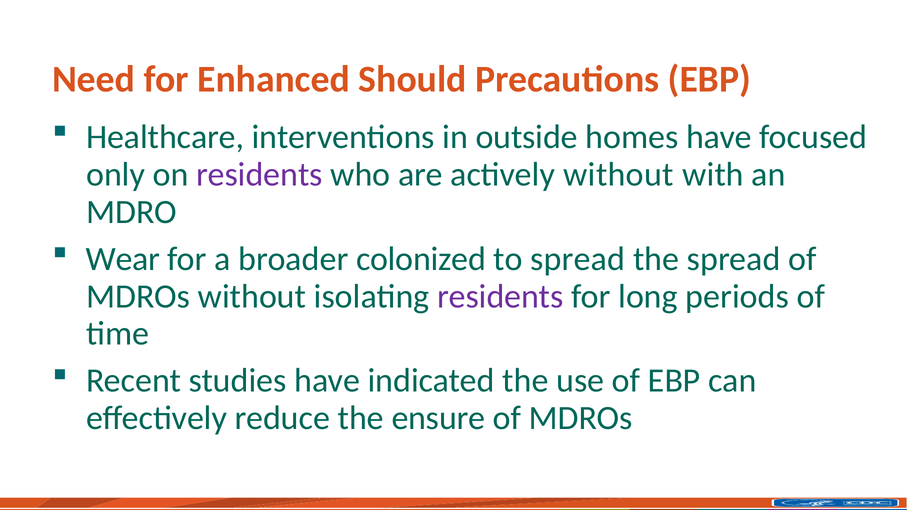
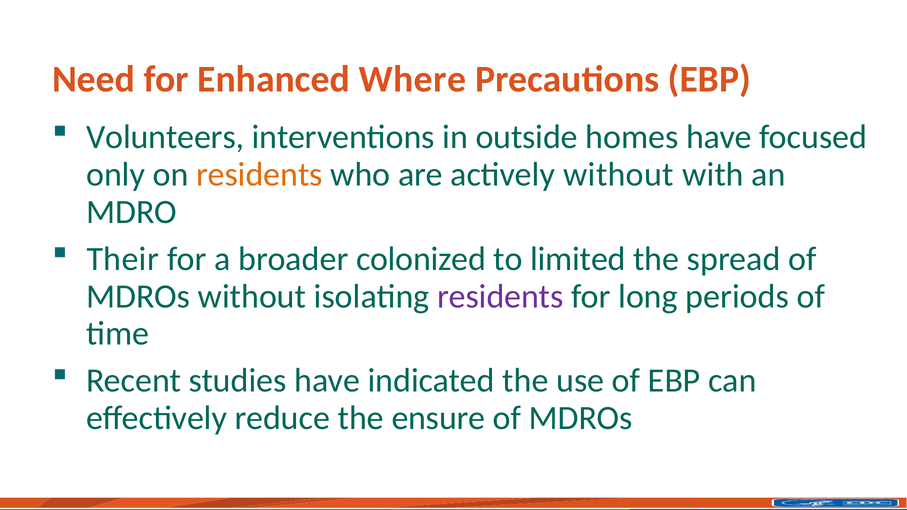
Should: Should -> Where
Healthcare: Healthcare -> Volunteers
residents at (259, 175) colour: purple -> orange
Wear: Wear -> Their
to spread: spread -> limited
